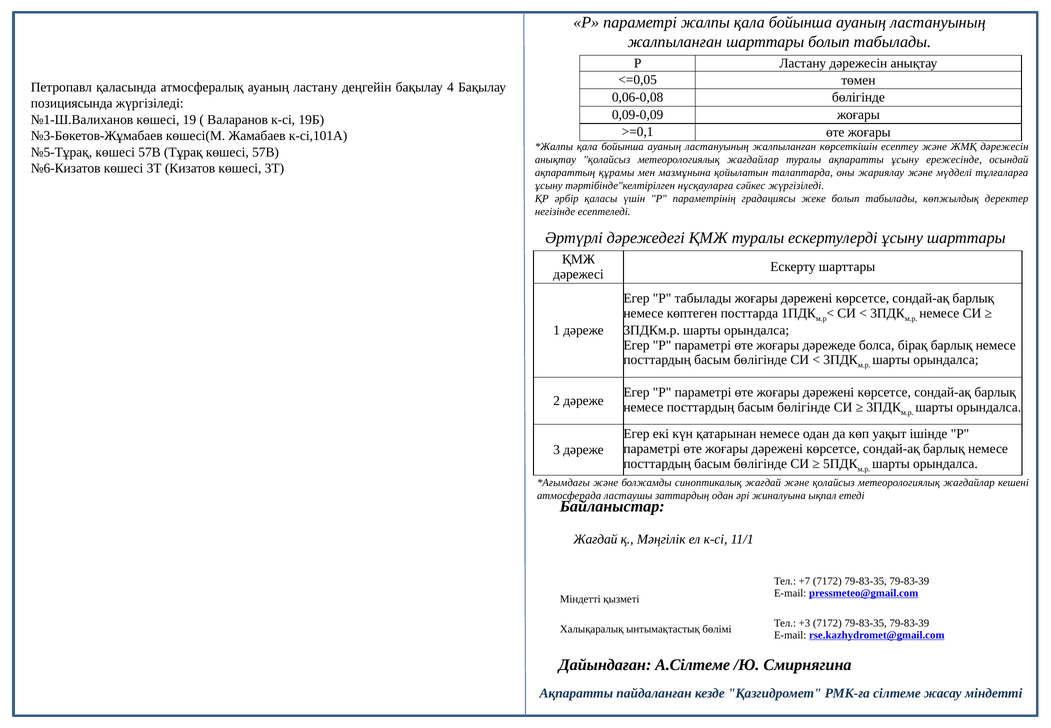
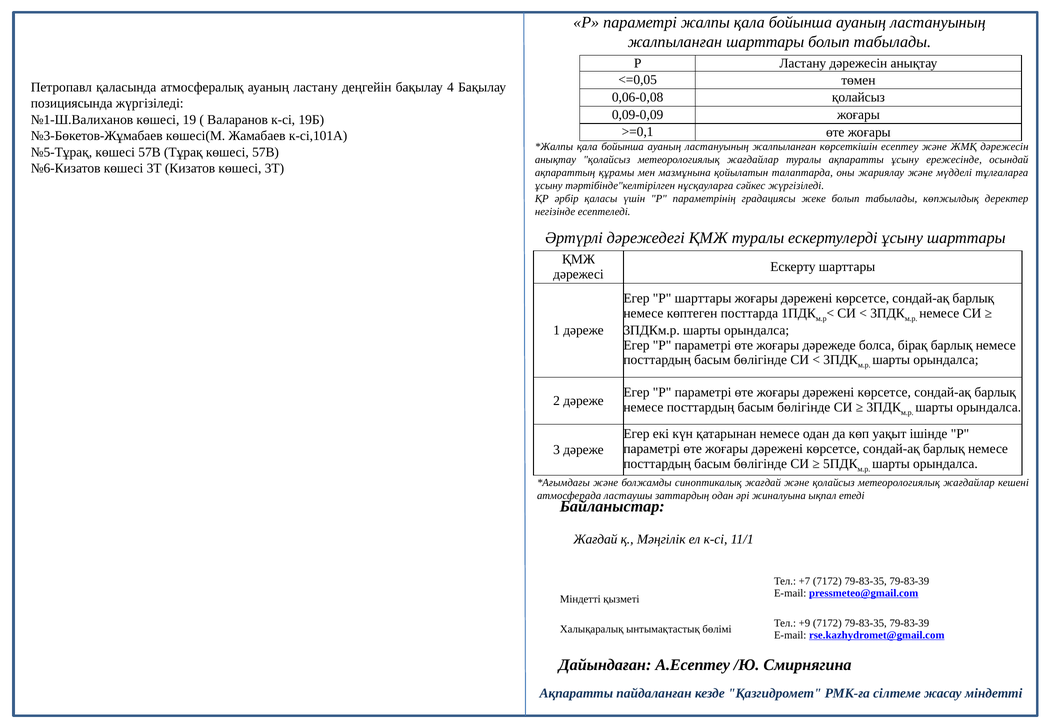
0,06-0,08 бөлігінде: бөлігінде -> қолайсыз
Р табылады: табылады -> шарттары
+3: +3 -> +9
А.Сілтеме: А.Сілтеме -> А.Есептеу
